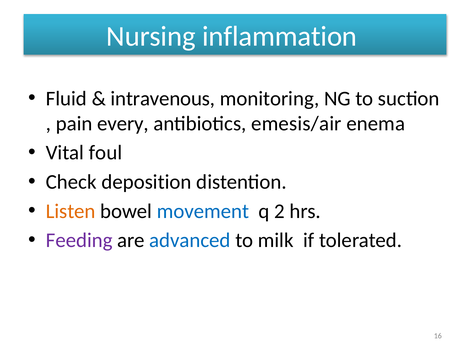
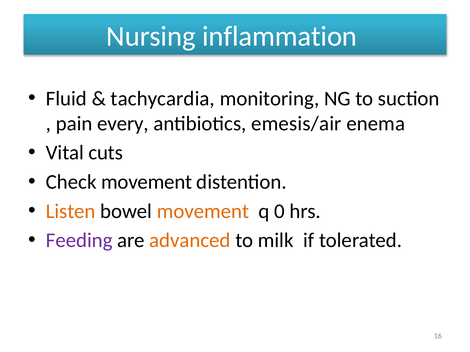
intravenous: intravenous -> tachycardia
foul: foul -> cuts
Check deposition: deposition -> movement
movement at (203, 211) colour: blue -> orange
2: 2 -> 0
advanced colour: blue -> orange
